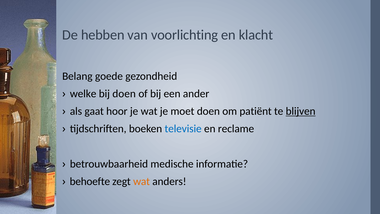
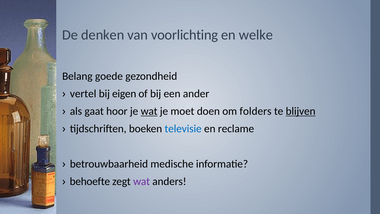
hebben: hebben -> denken
klacht: klacht -> welke
welke: welke -> vertel
bij doen: doen -> eigen
wat at (149, 111) underline: none -> present
patiënt: patiënt -> folders
wat at (142, 181) colour: orange -> purple
